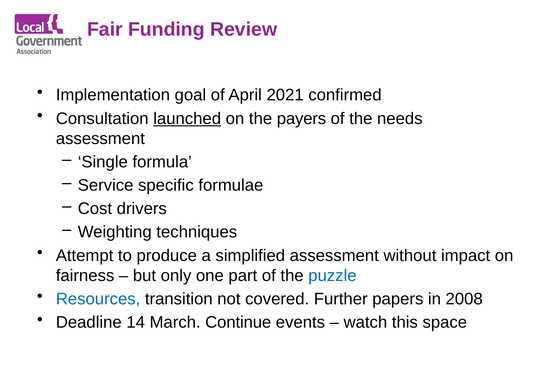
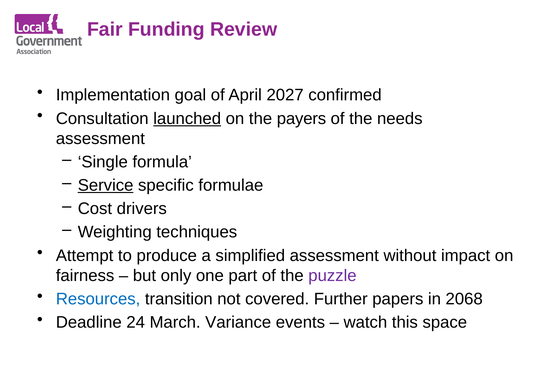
2021: 2021 -> 2027
Service underline: none -> present
puzzle colour: blue -> purple
2008: 2008 -> 2068
14: 14 -> 24
Continue: Continue -> Variance
